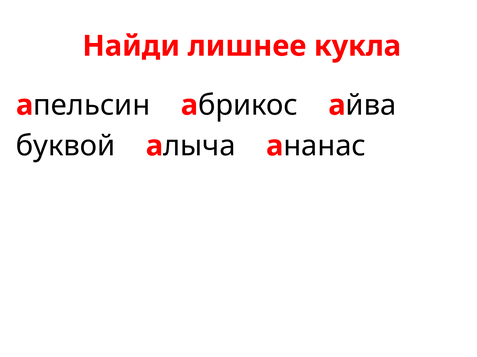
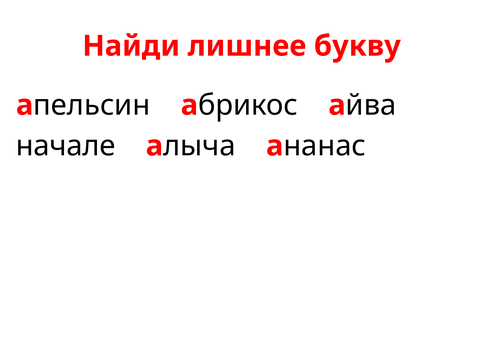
кукла: кукла -> букву
буквой: буквой -> начале
